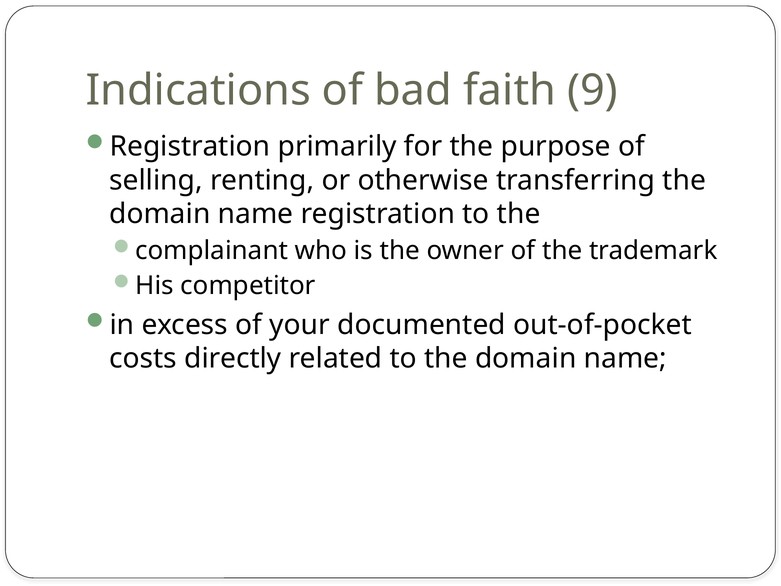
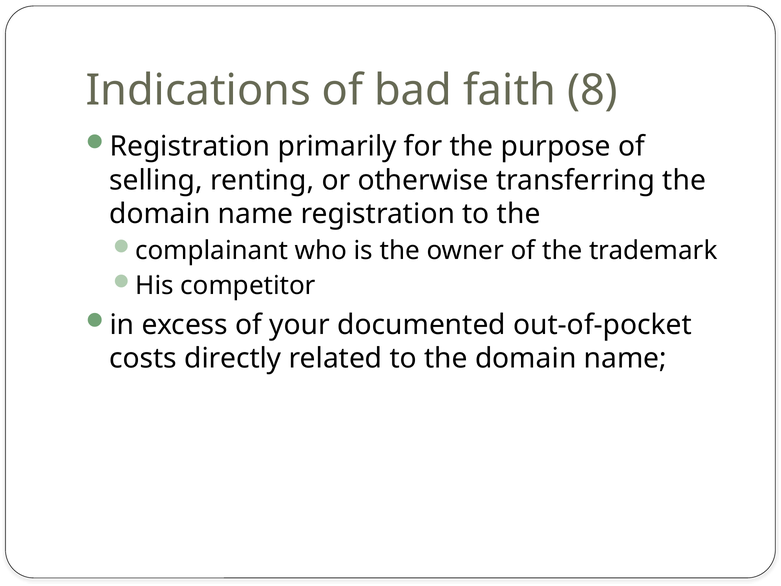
9: 9 -> 8
